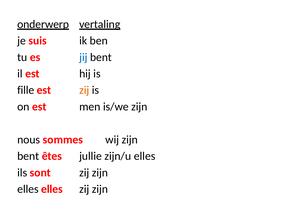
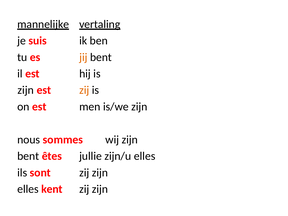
onderwerp: onderwerp -> mannelijke
jij colour: blue -> orange
fille at (26, 90): fille -> zijn
elles elles: elles -> kent
